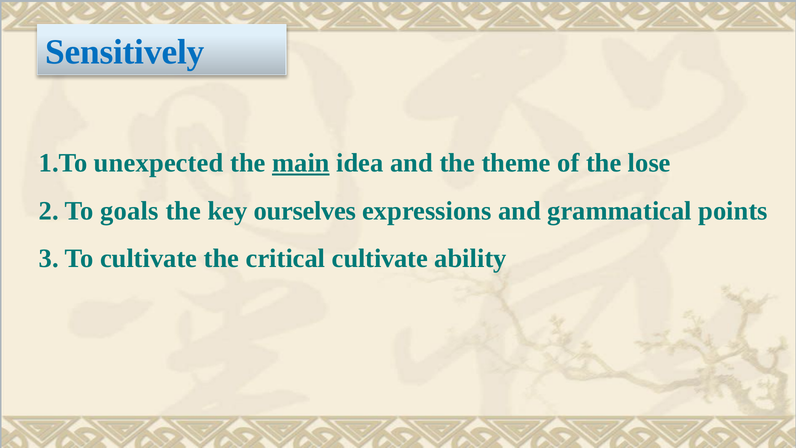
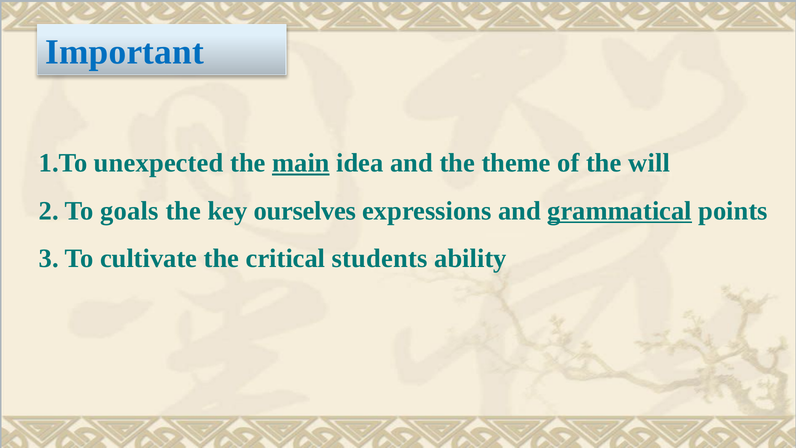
Sensitively: Sensitively -> Important
lose: lose -> will
grammatical underline: none -> present
critical cultivate: cultivate -> students
